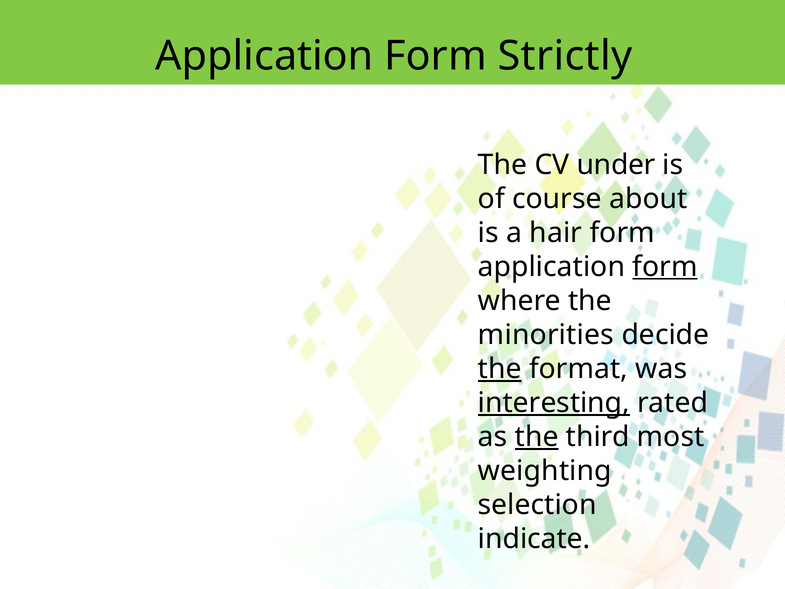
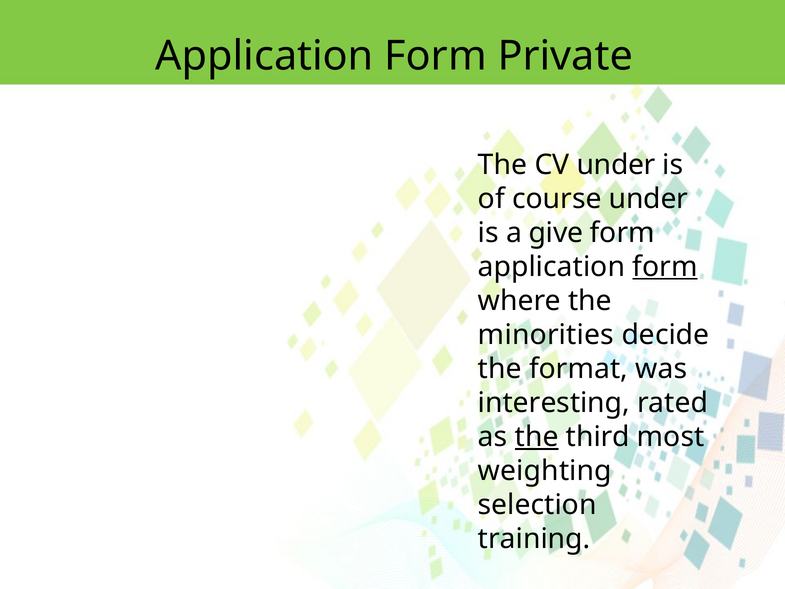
Strictly: Strictly -> Private
course about: about -> under
hair: hair -> give
the at (500, 369) underline: present -> none
interesting underline: present -> none
indicate: indicate -> training
